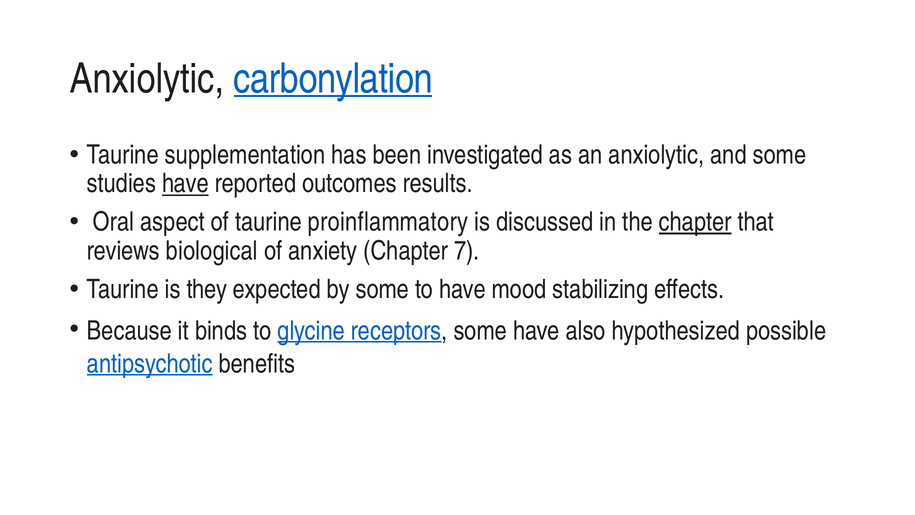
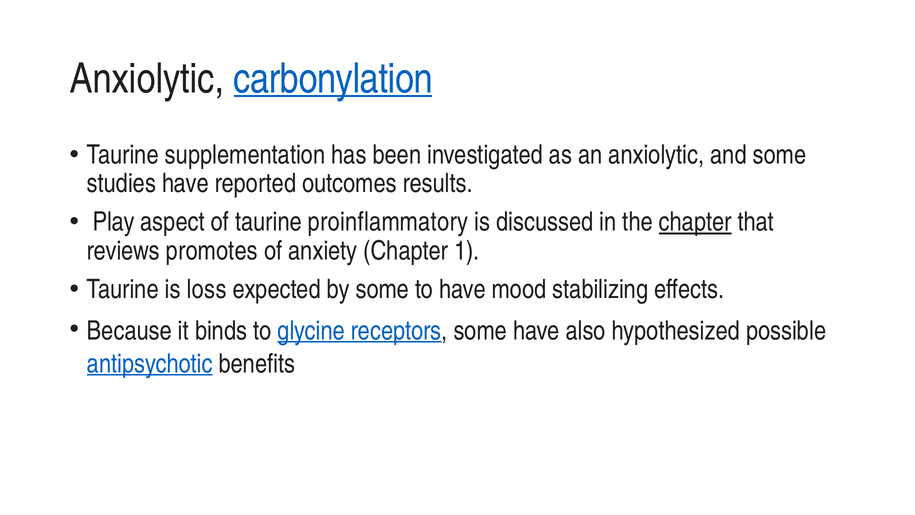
have at (185, 184) underline: present -> none
Oral: Oral -> Play
biological: biological -> promotes
7: 7 -> 1
they: they -> loss
